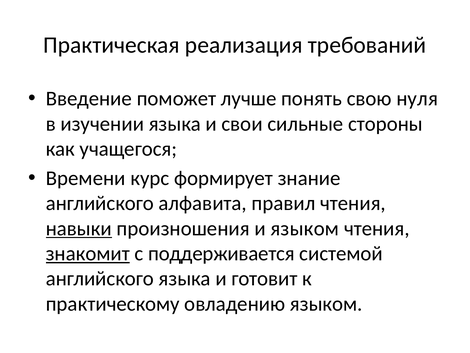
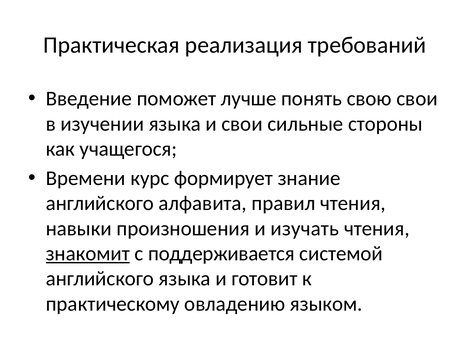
свою нуля: нуля -> свои
навыки underline: present -> none
и языком: языком -> изучать
